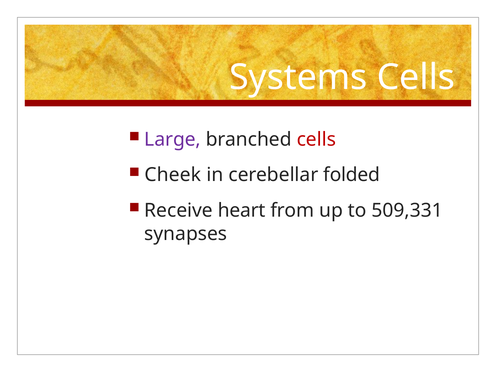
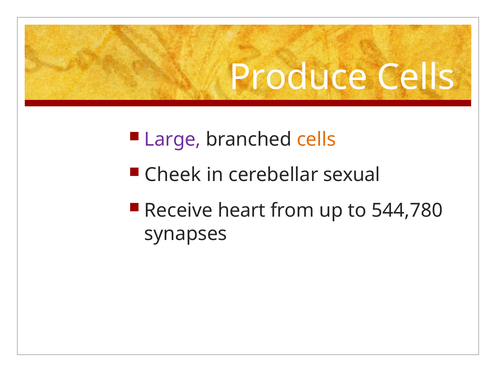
Systems: Systems -> Produce
cells at (316, 139) colour: red -> orange
folded: folded -> sexual
509,331: 509,331 -> 544,780
